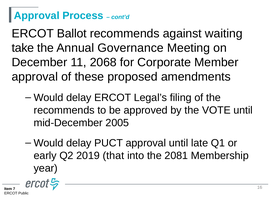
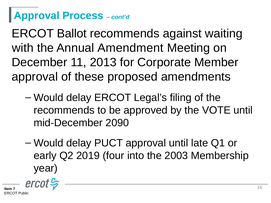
take: take -> with
Governance: Governance -> Amendment
2068: 2068 -> 2013
2005: 2005 -> 2090
that: that -> four
2081: 2081 -> 2003
